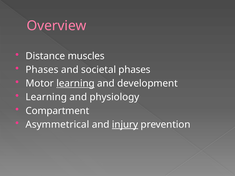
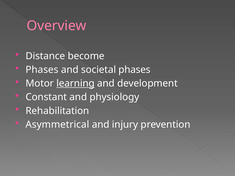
muscles: muscles -> become
Learning at (46, 97): Learning -> Constant
Compartment: Compartment -> Rehabilitation
injury underline: present -> none
